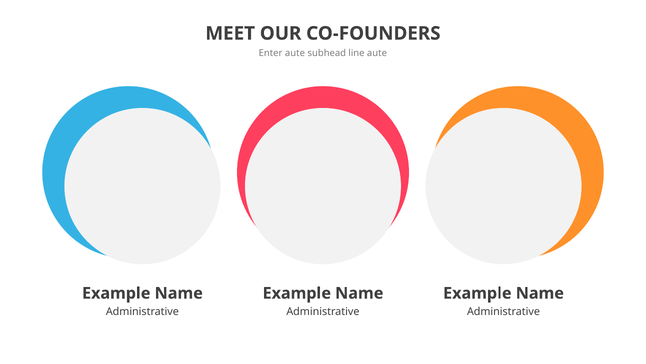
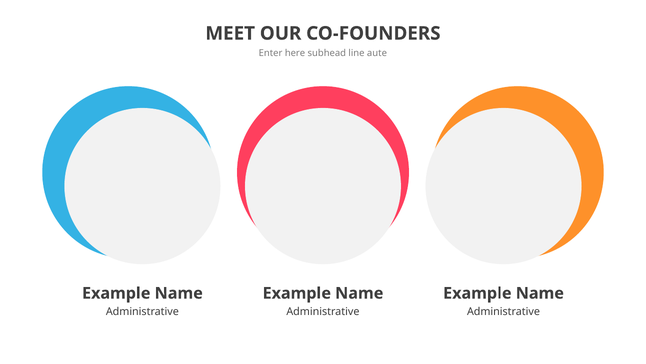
Enter aute: aute -> here
